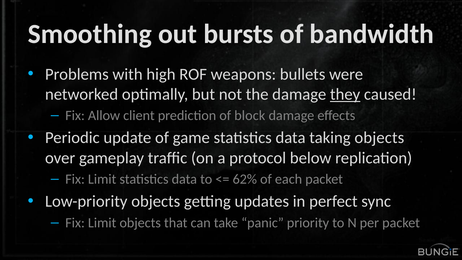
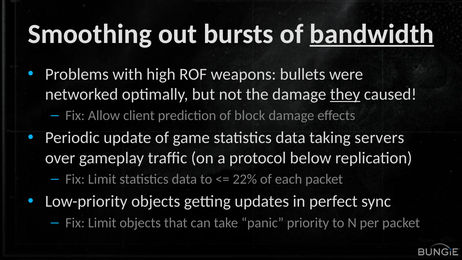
bandwidth underline: none -> present
taking objects: objects -> servers
62%: 62% -> 22%
